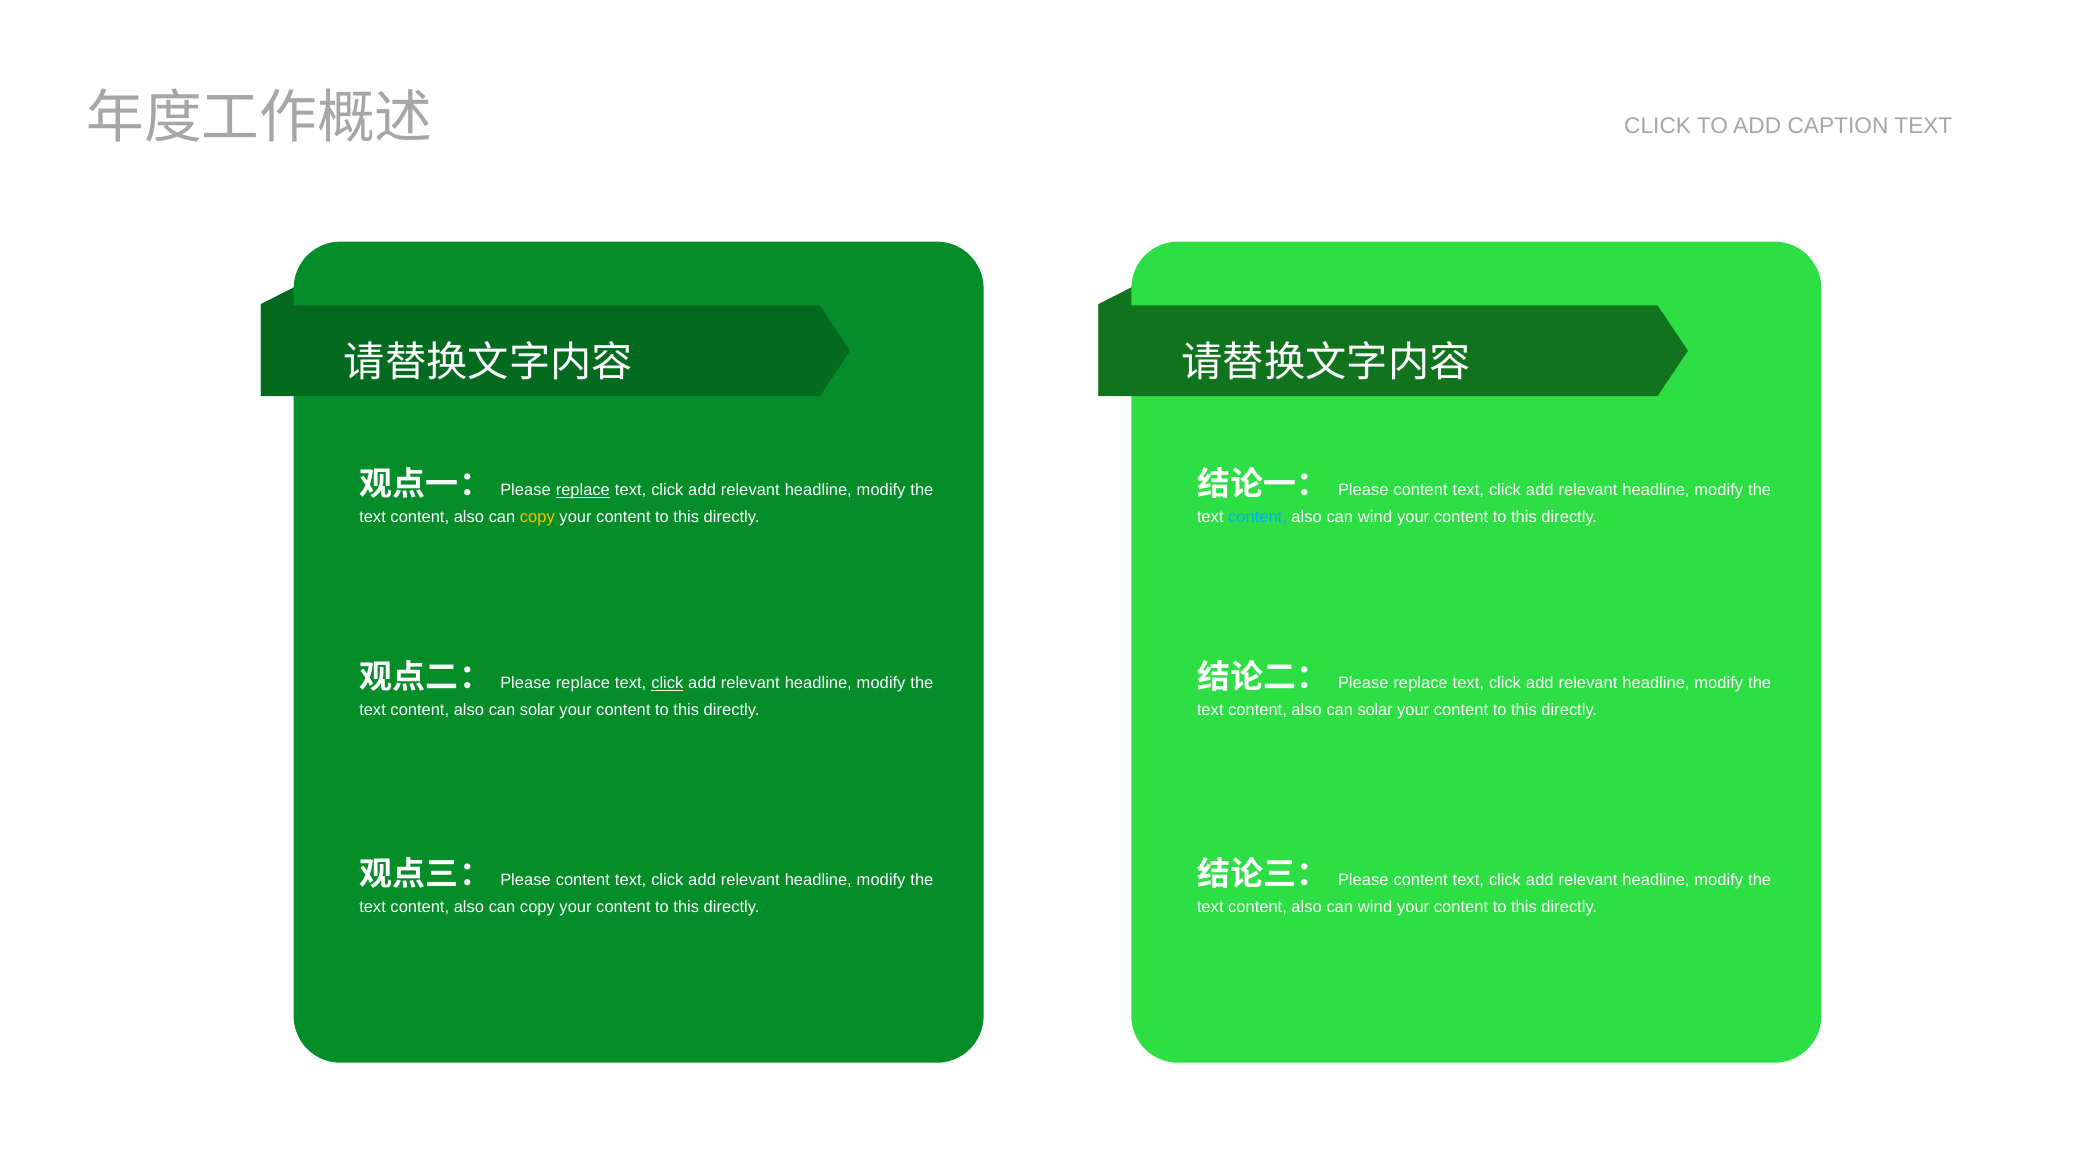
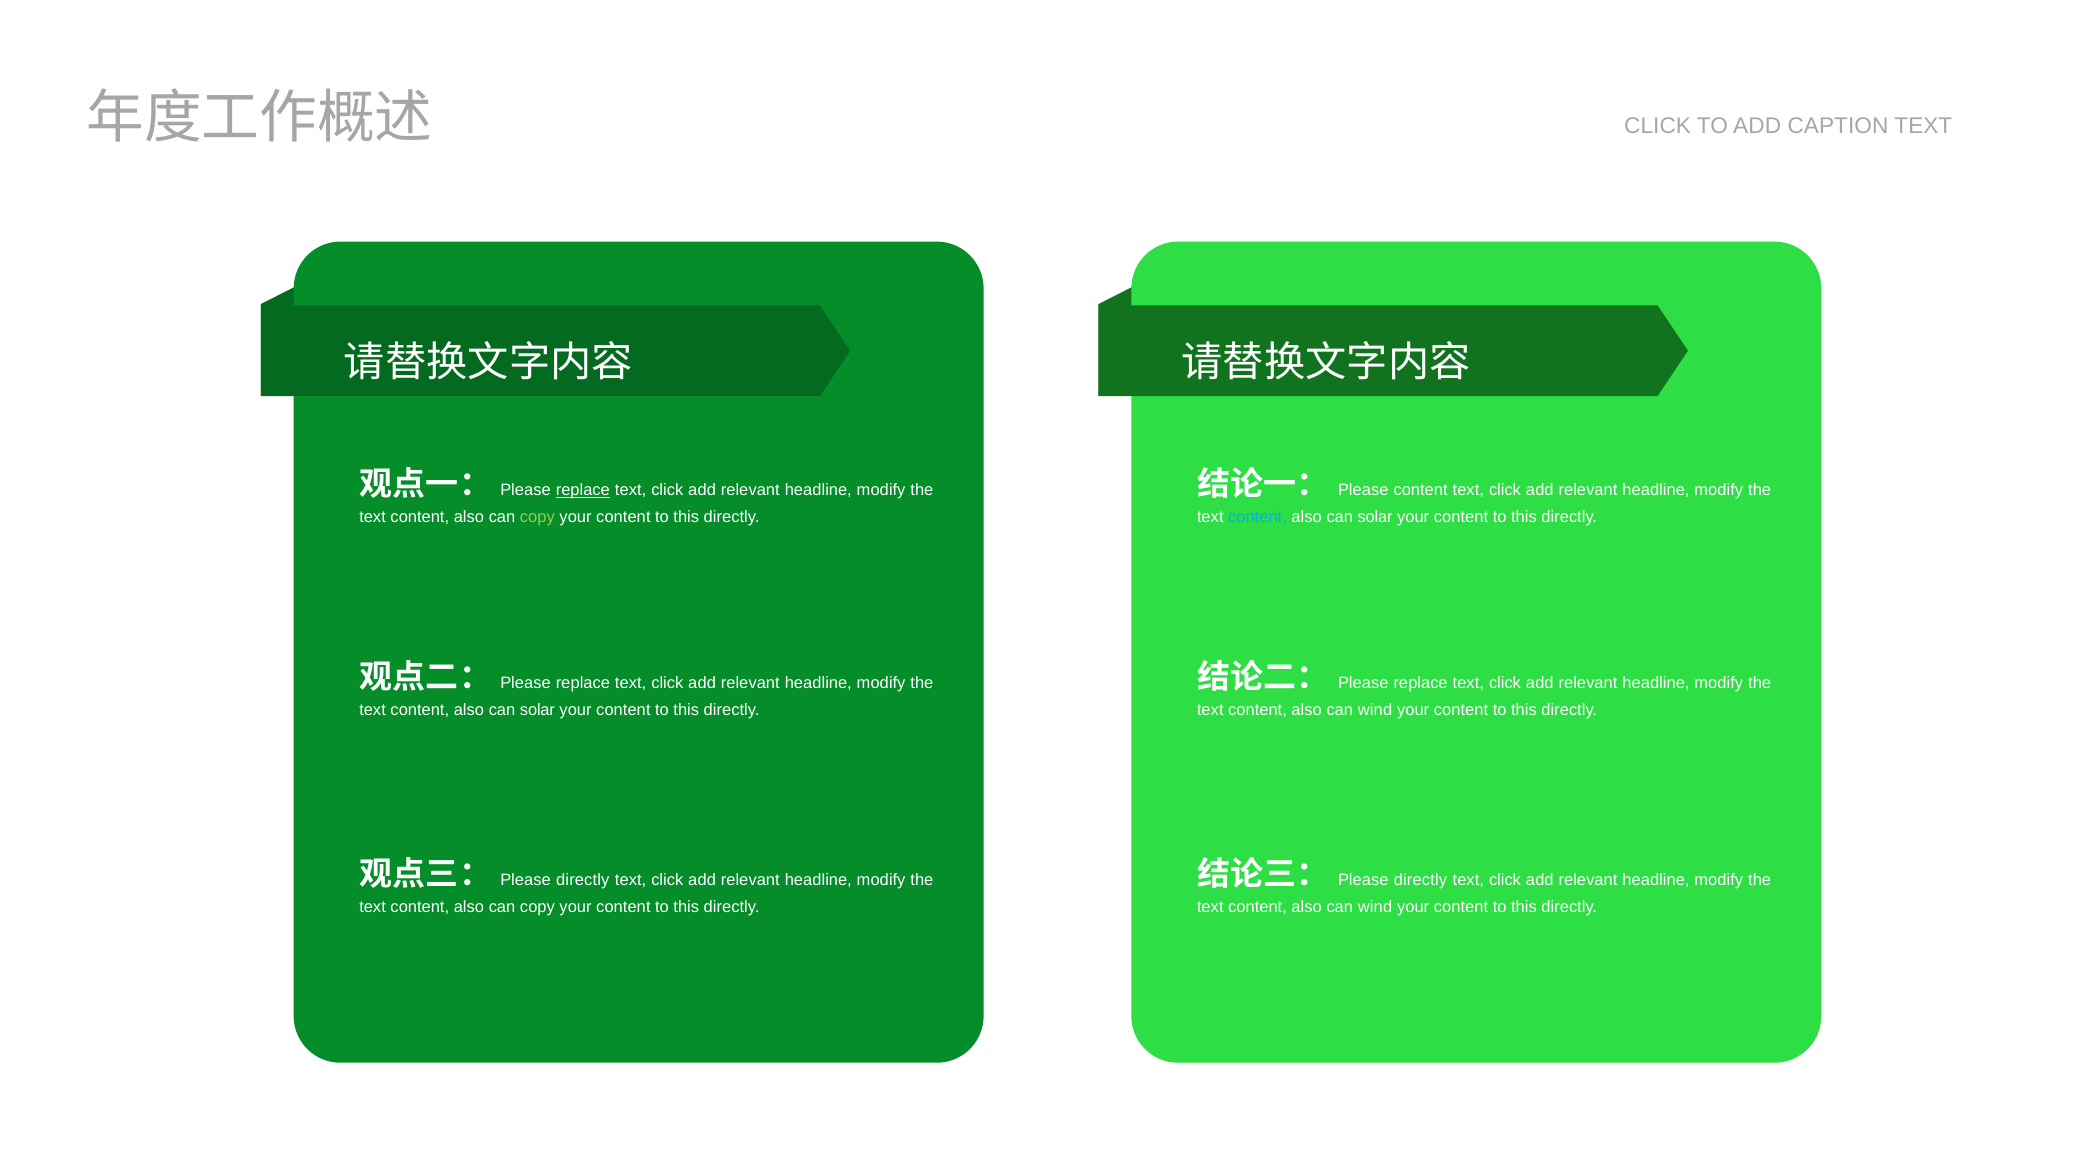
copy at (537, 518) colour: yellow -> light green
wind at (1375, 518): wind -> solar
click at (667, 683) underline: present -> none
solar at (1375, 710): solar -> wind
content at (583, 881): content -> directly
content at (1421, 881): content -> directly
